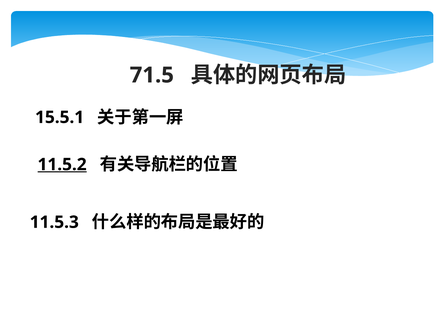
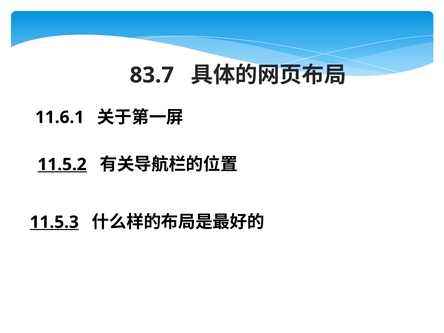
71.5: 71.5 -> 83.7
15.5.1: 15.5.1 -> 11.6.1
11.5.3 underline: none -> present
